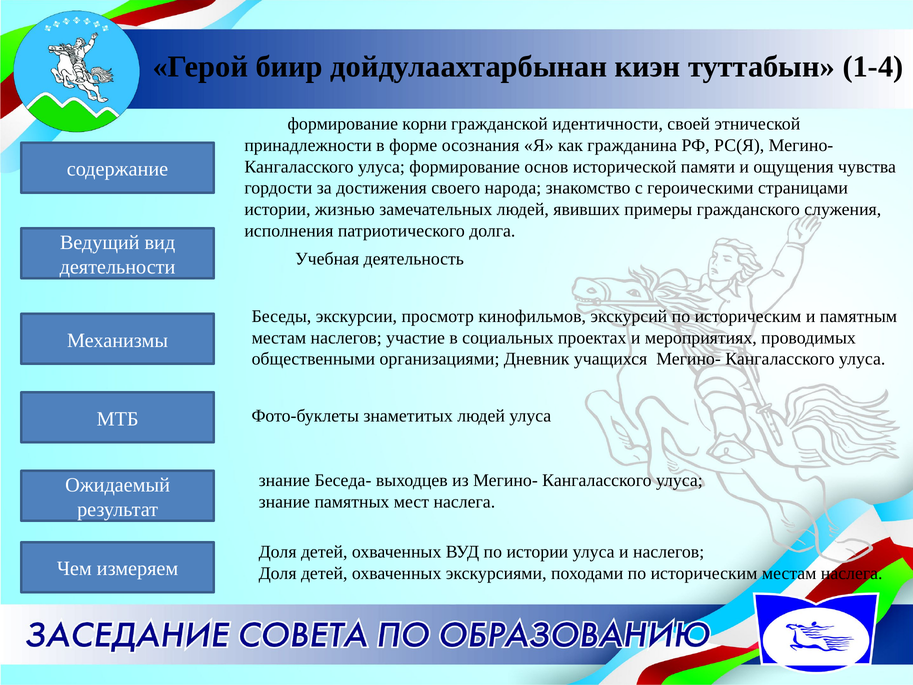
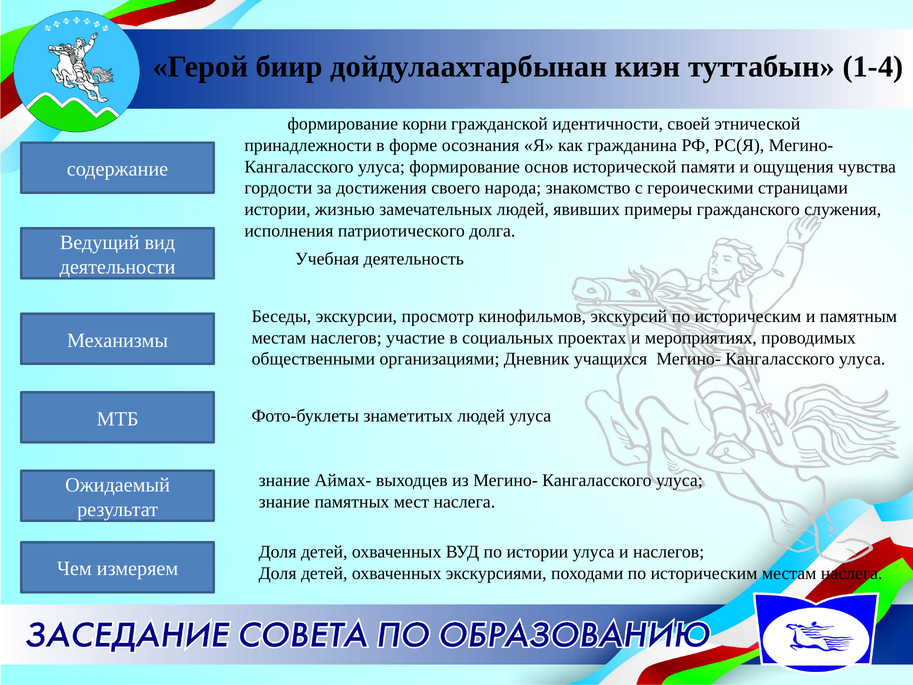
Беседа-: Беседа- -> Аймах-
